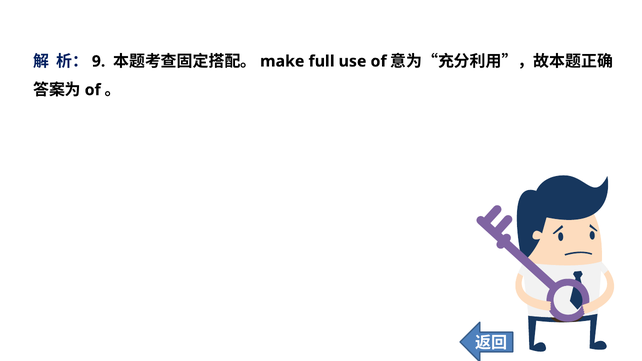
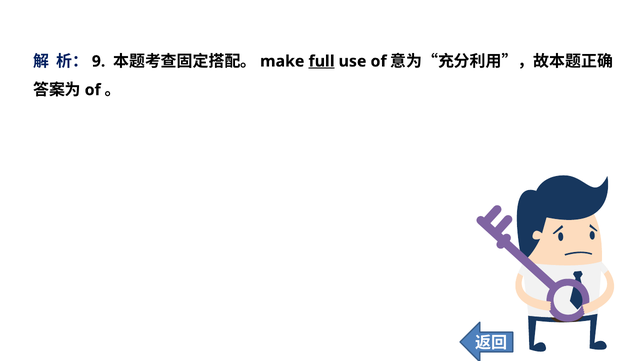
full underline: none -> present
